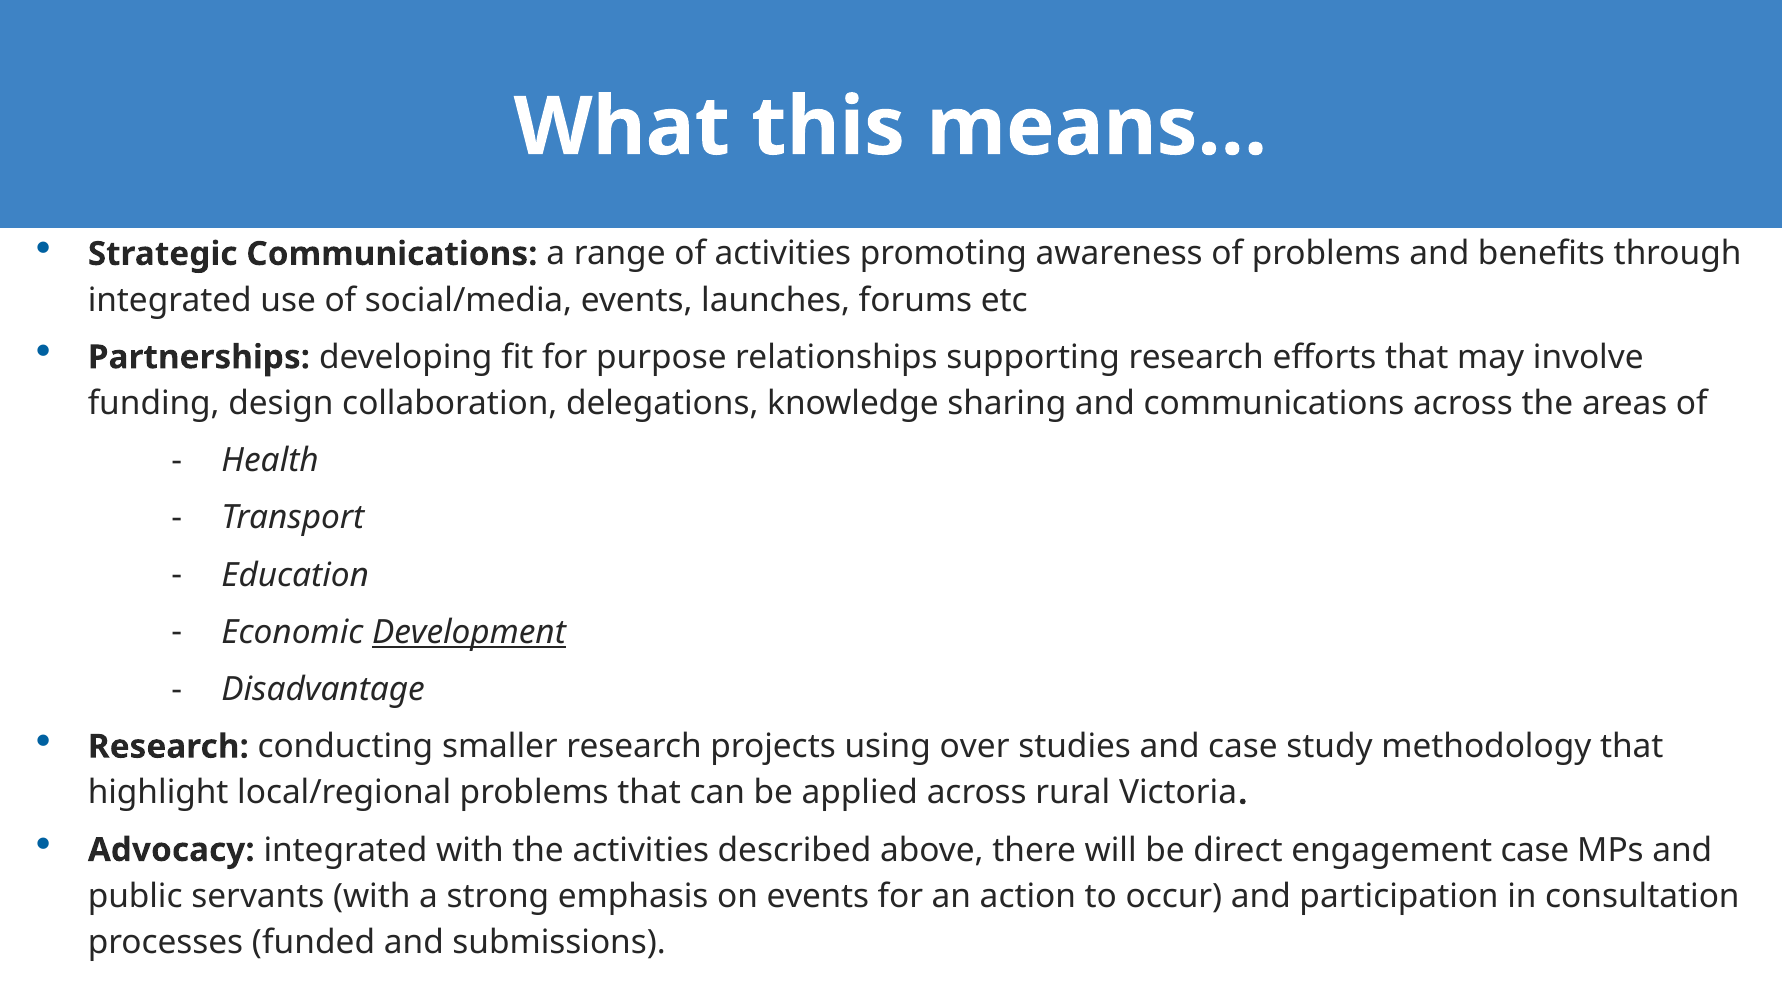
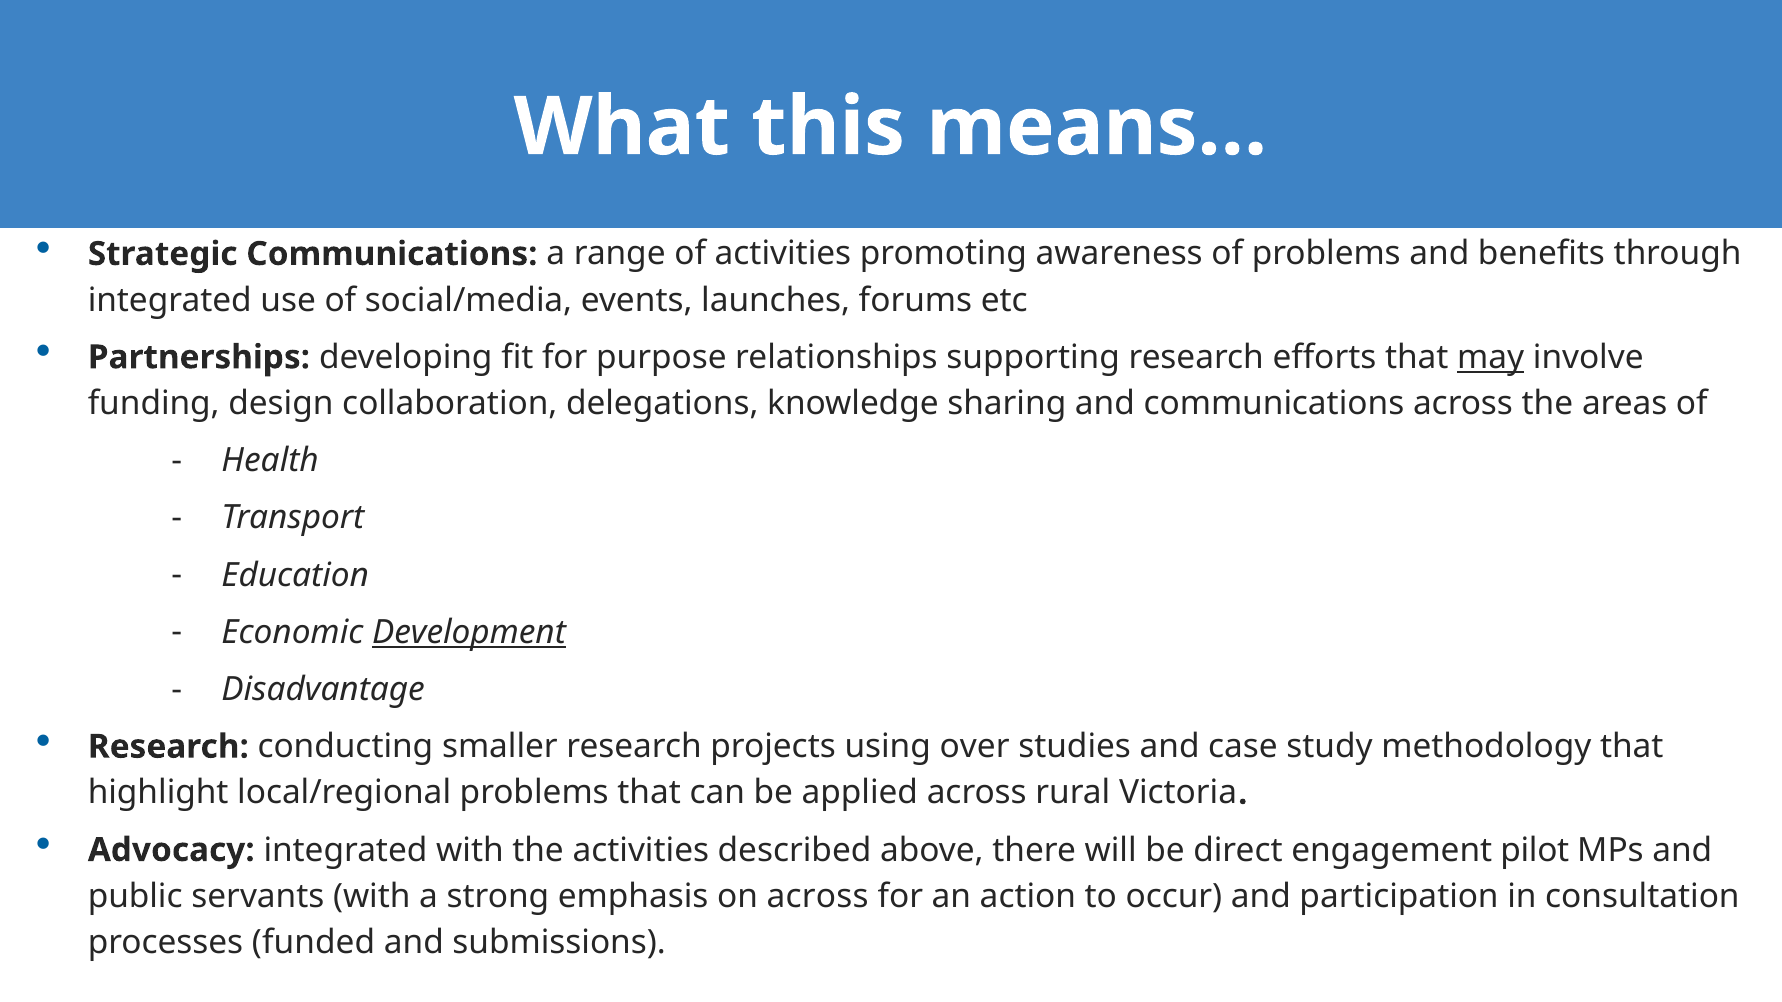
may underline: none -> present
engagement case: case -> pilot
on events: events -> across
